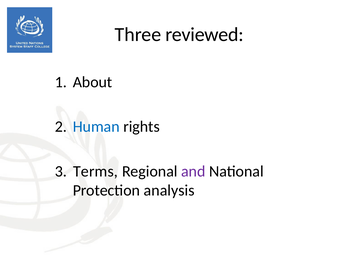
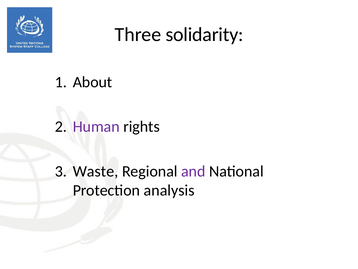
reviewed: reviewed -> solidarity
Human colour: blue -> purple
Terms: Terms -> Waste
